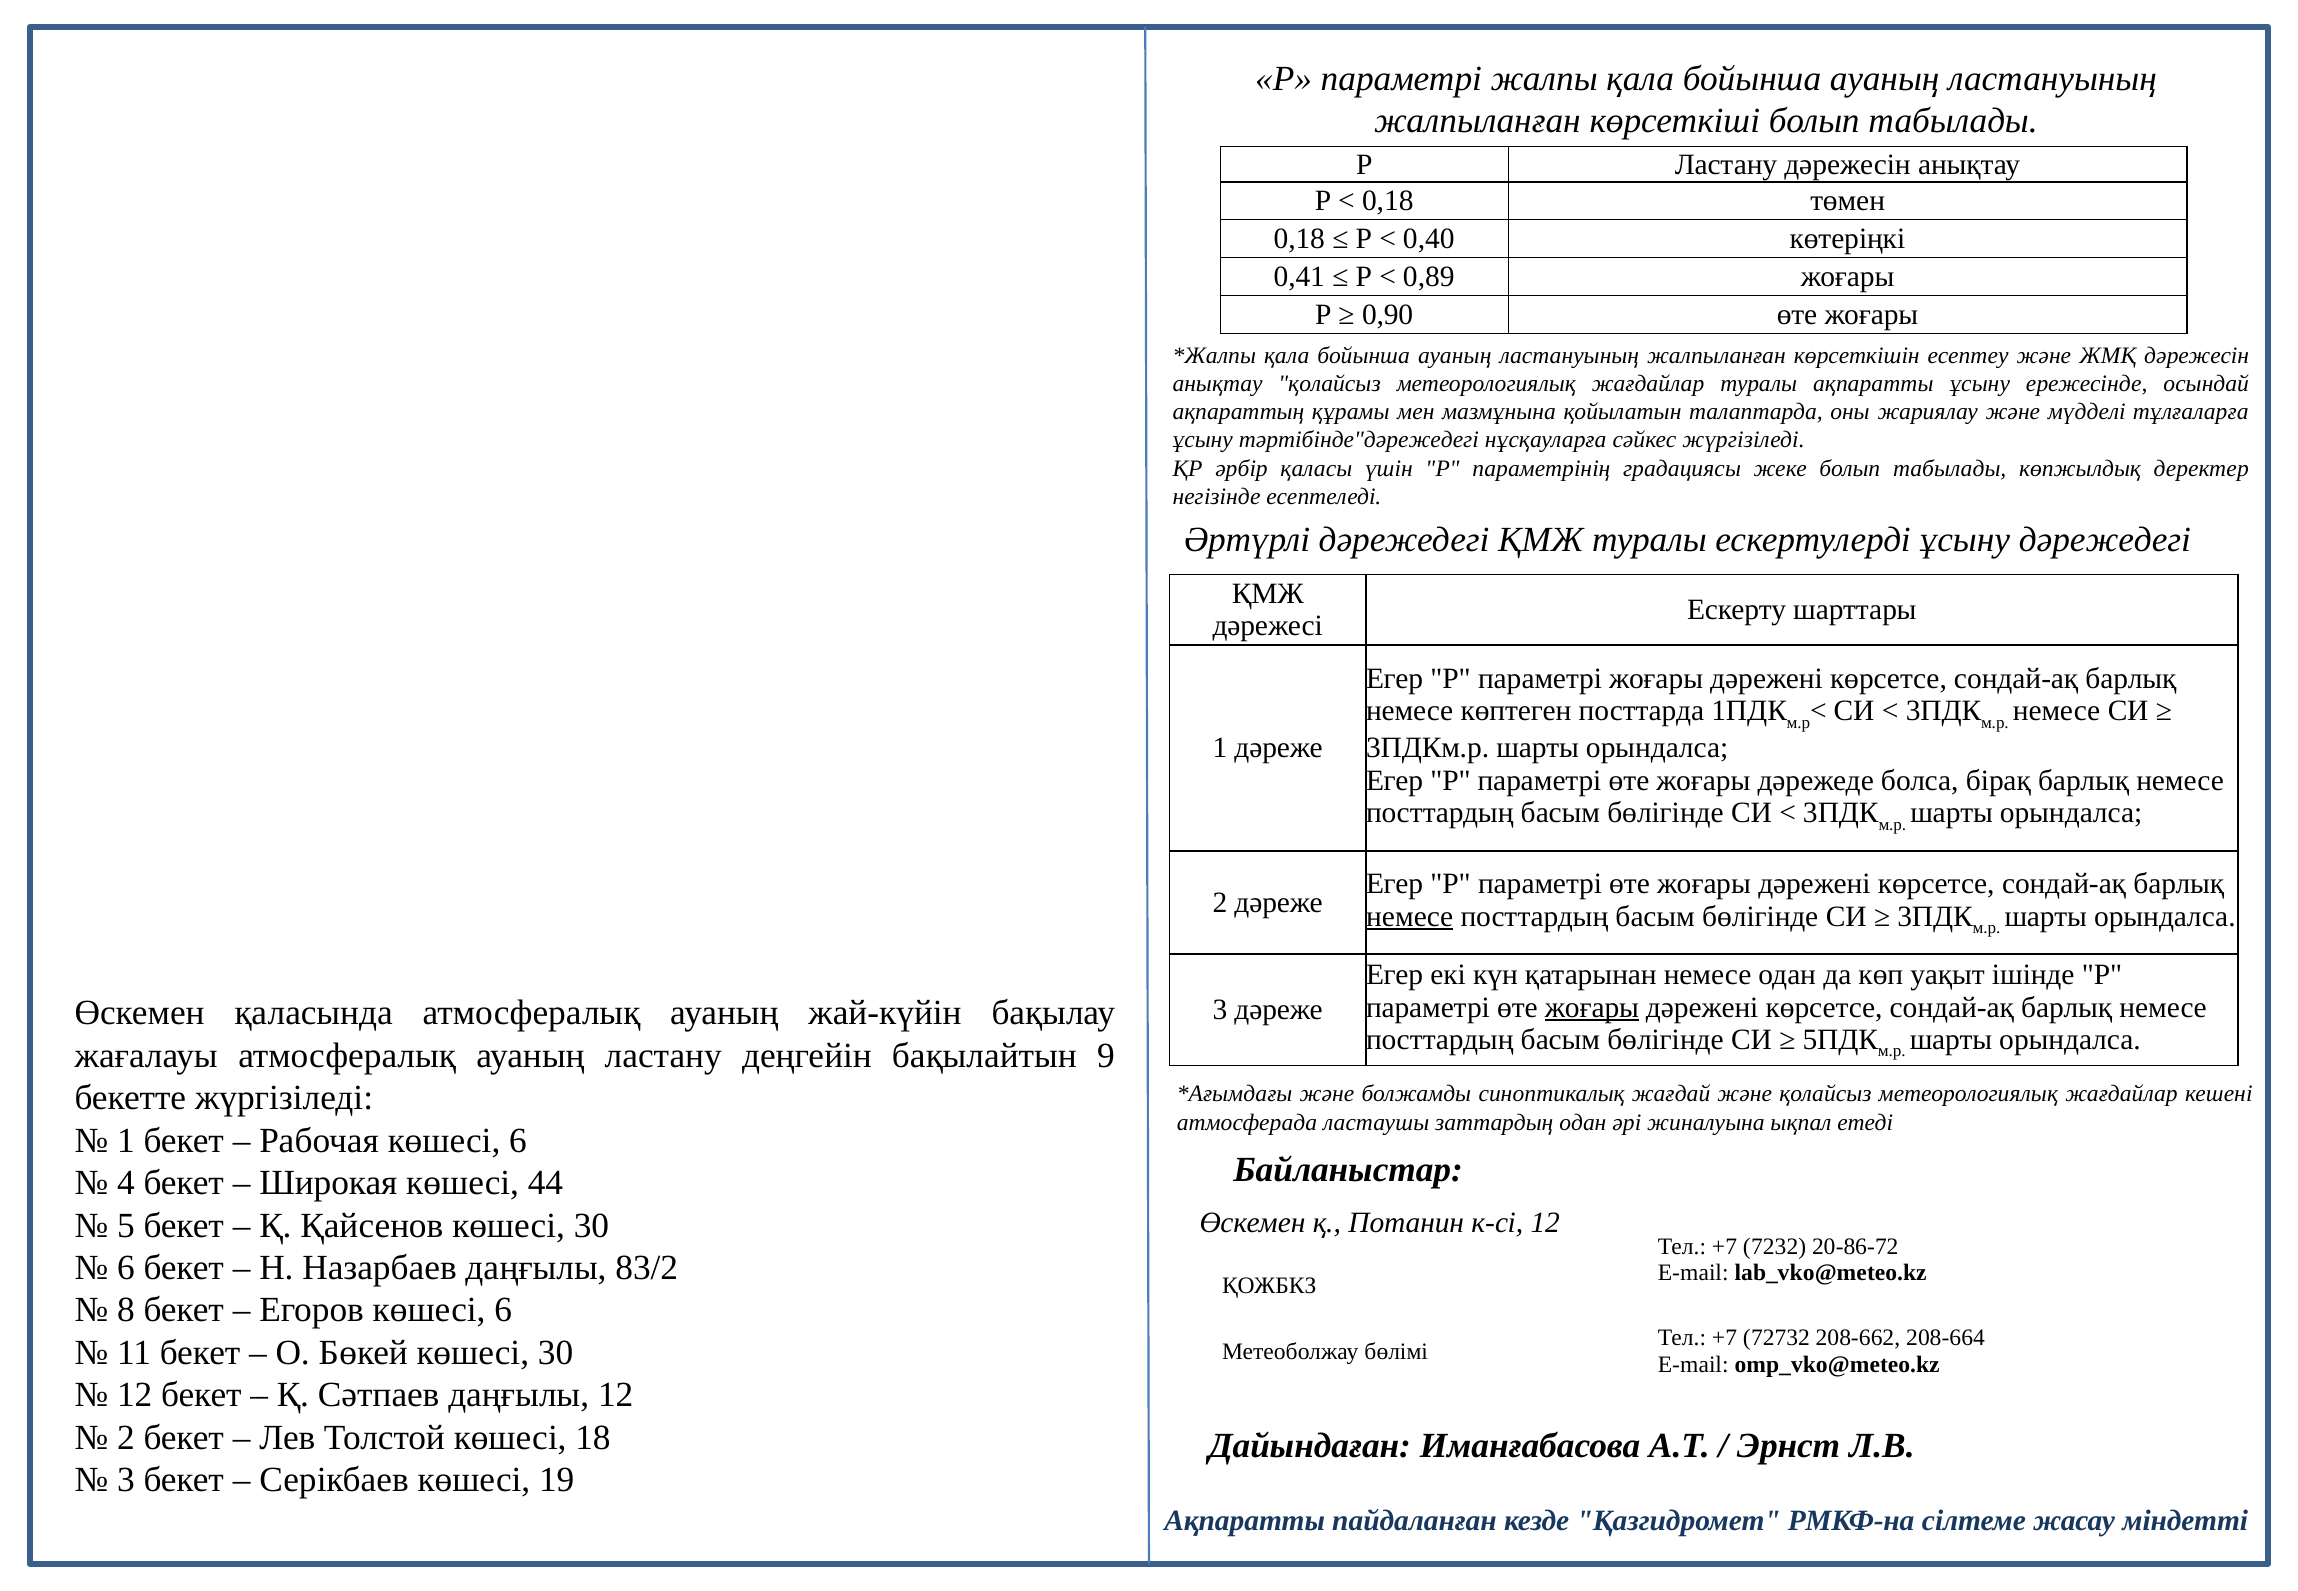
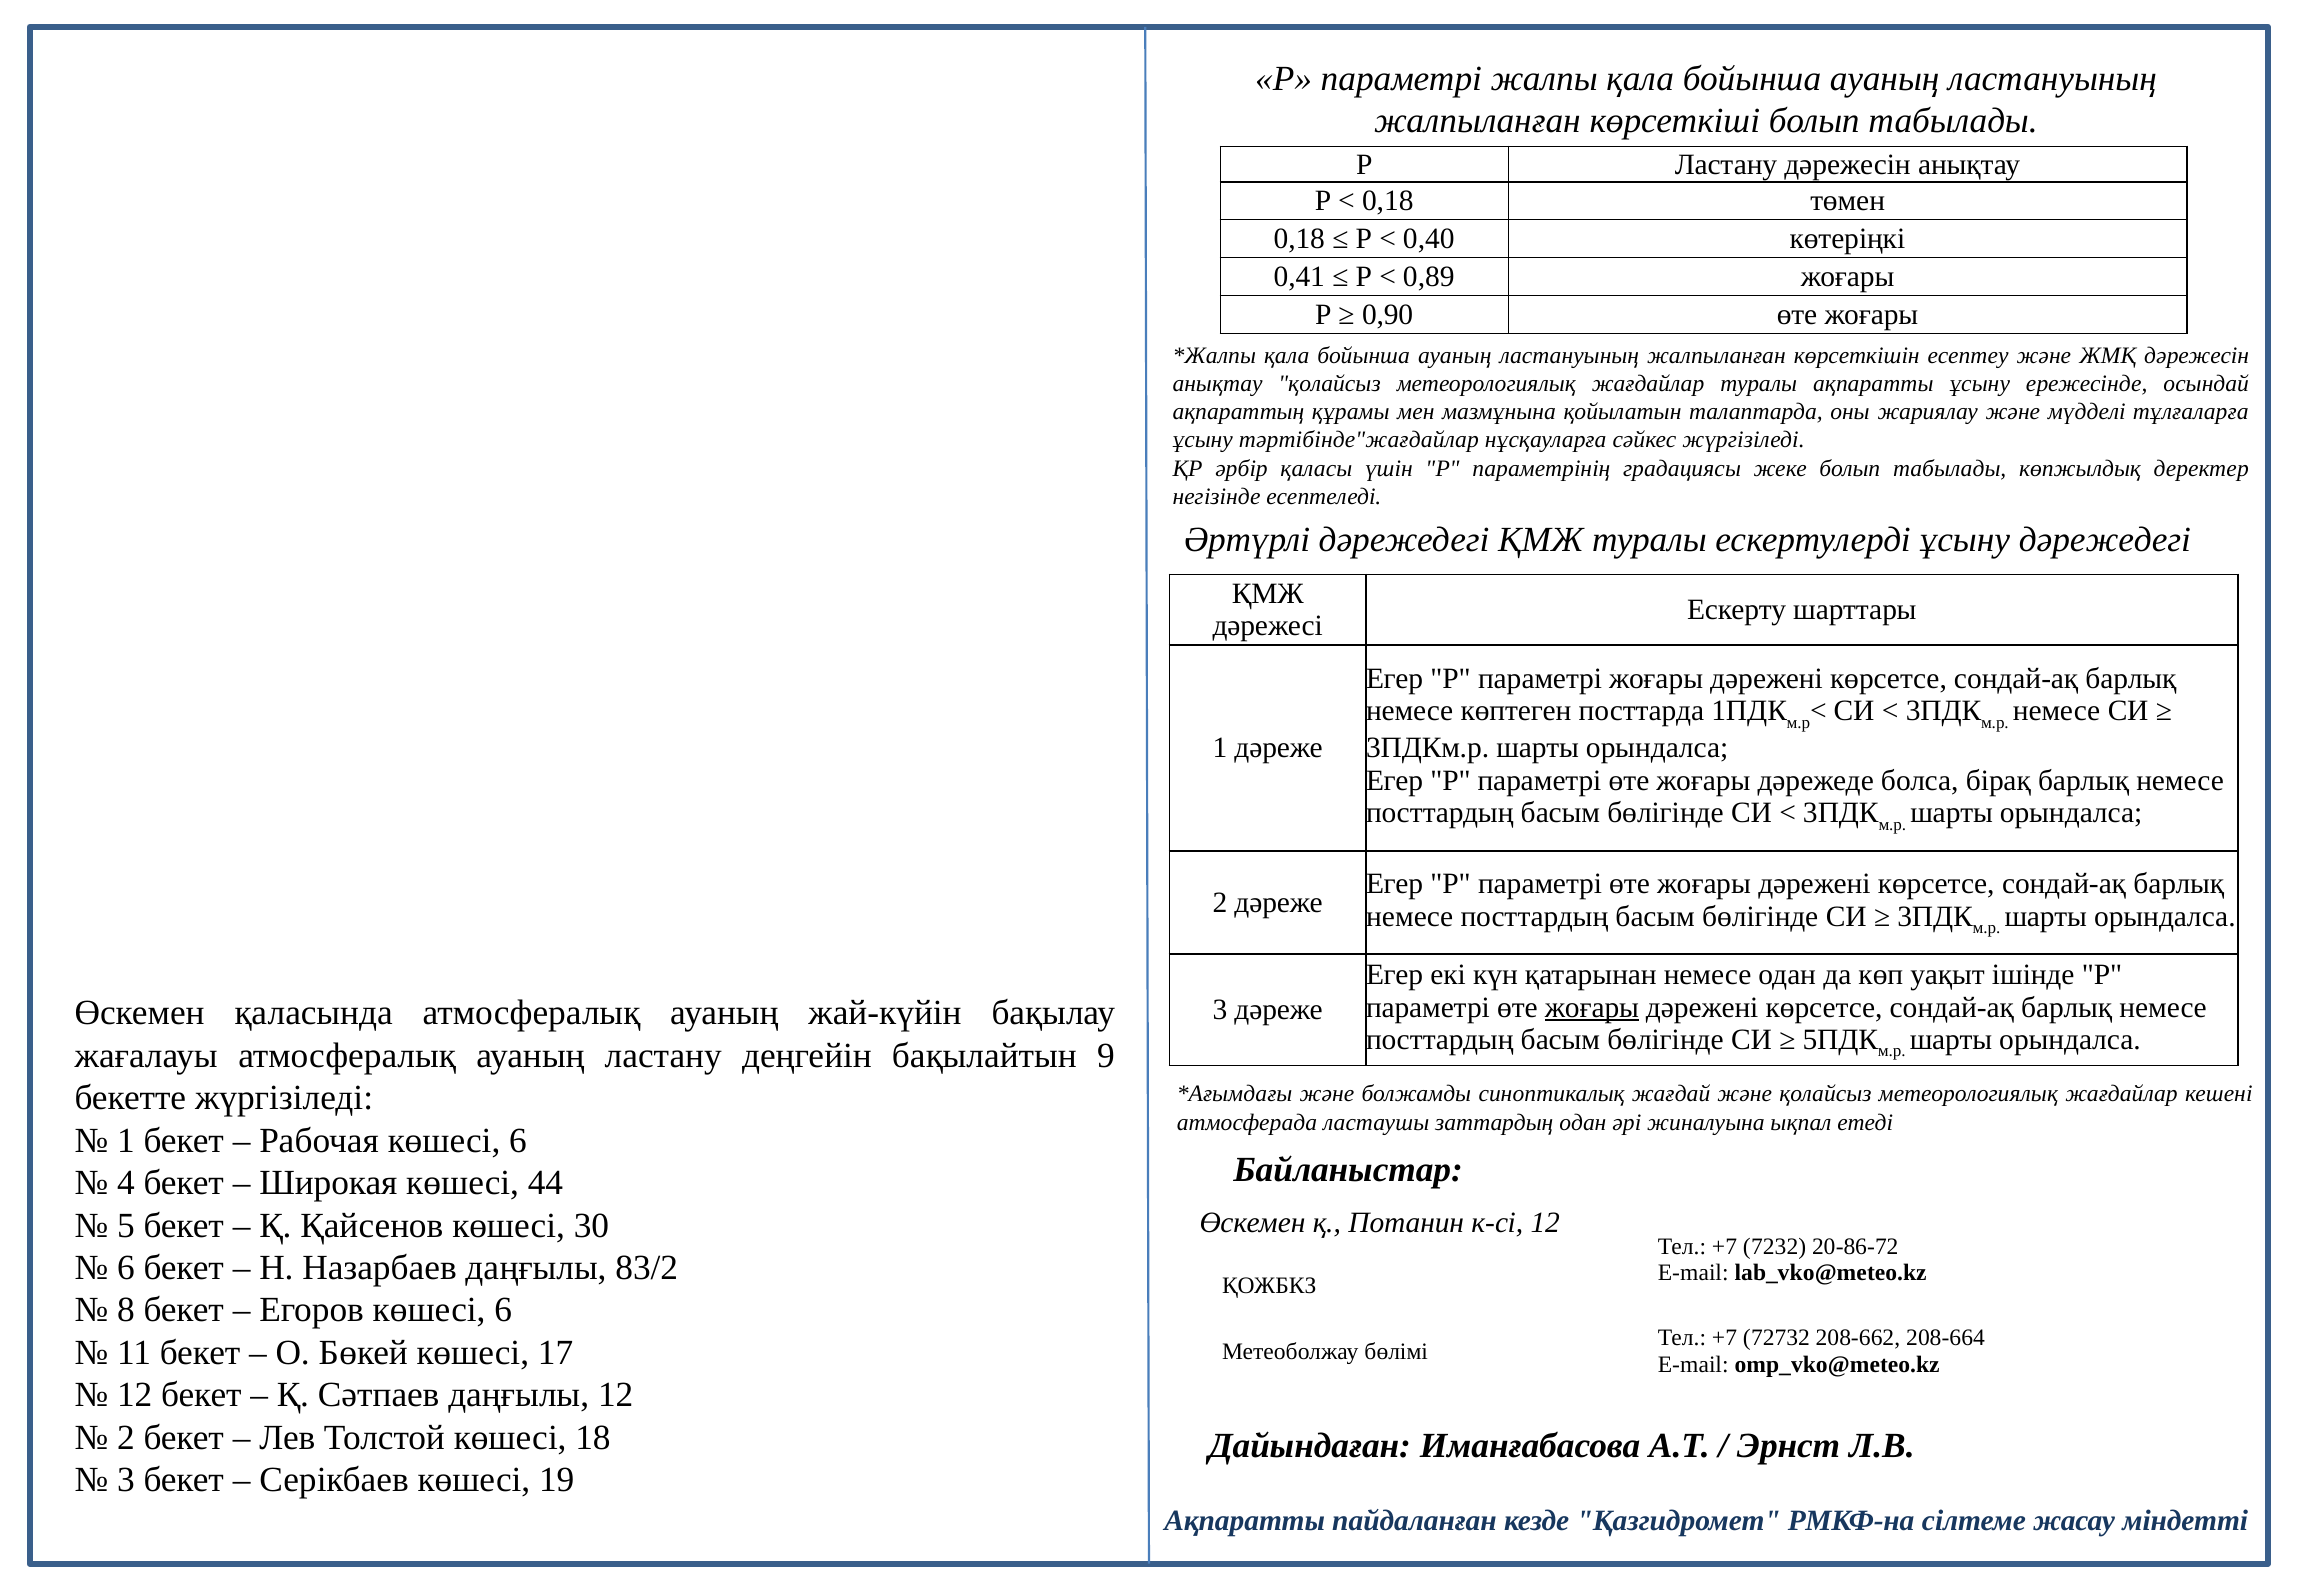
тәртібінде"дәрежедегі: тәртібінде"дәрежедегі -> тәртібінде"жағдайлар
немесе at (1410, 917) underline: present -> none
Бөкей көшесі 30: 30 -> 17
